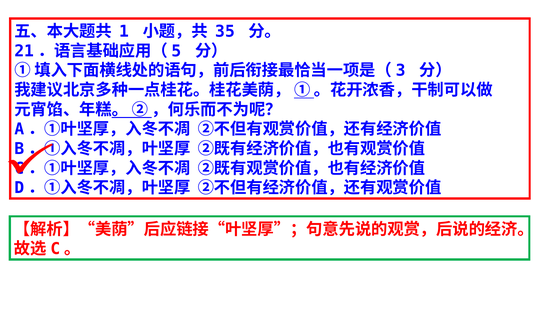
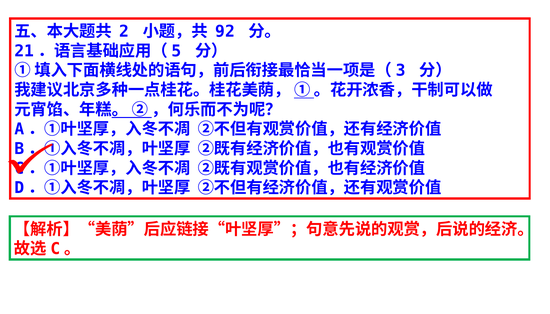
1: 1 -> 2
35: 35 -> 92
